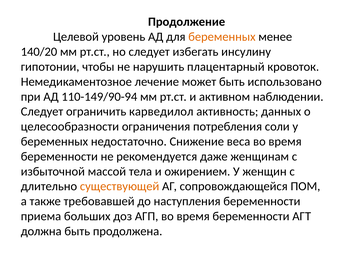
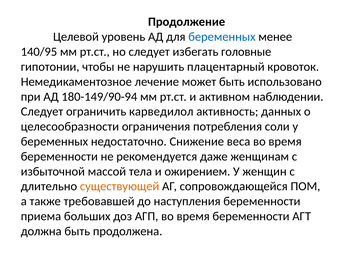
беременных at (222, 37) colour: orange -> blue
140/20: 140/20 -> 140/95
инсулину: инсулину -> головные
110-149/90-94: 110-149/90-94 -> 180-149/90-94
